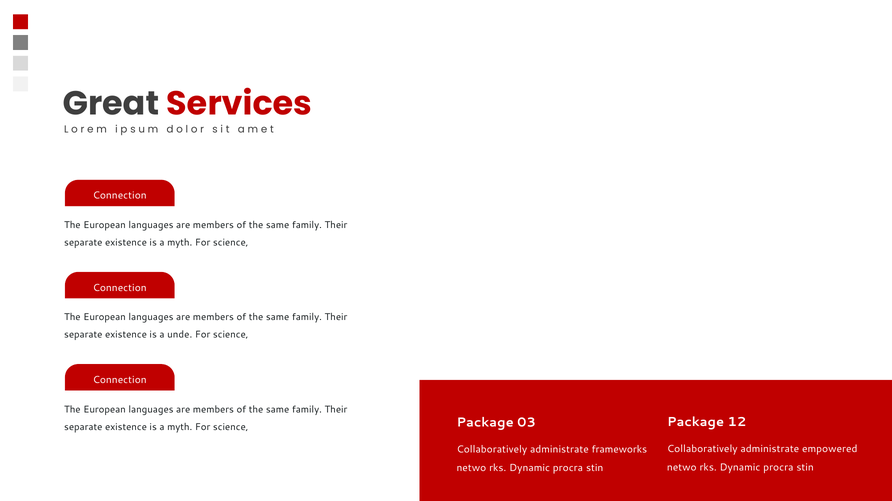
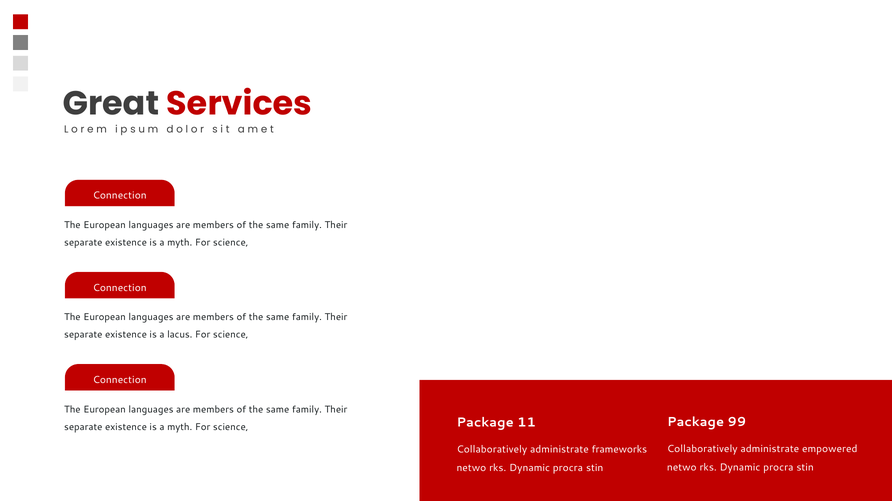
unde: unde -> lacus
12: 12 -> 99
03: 03 -> 11
